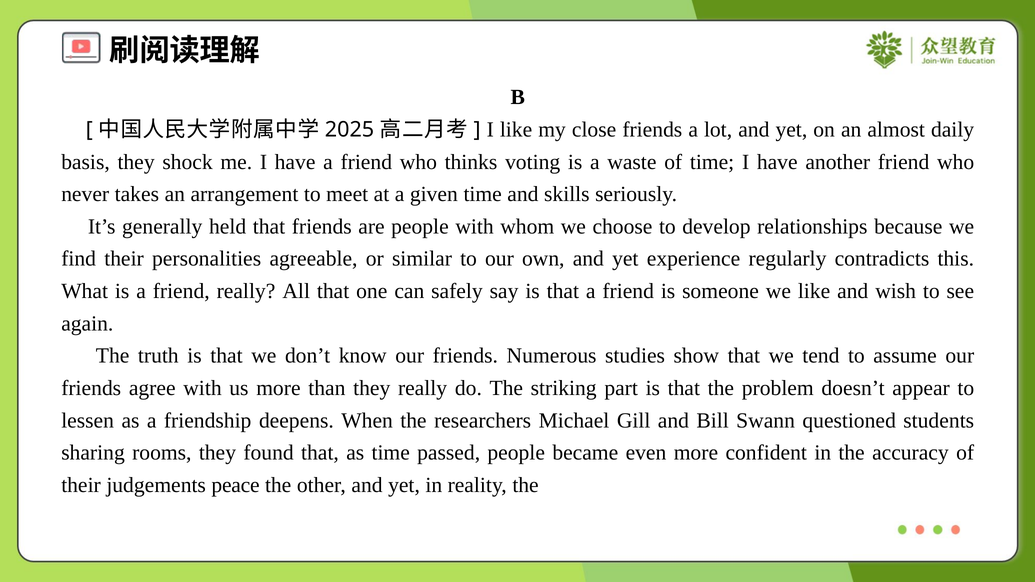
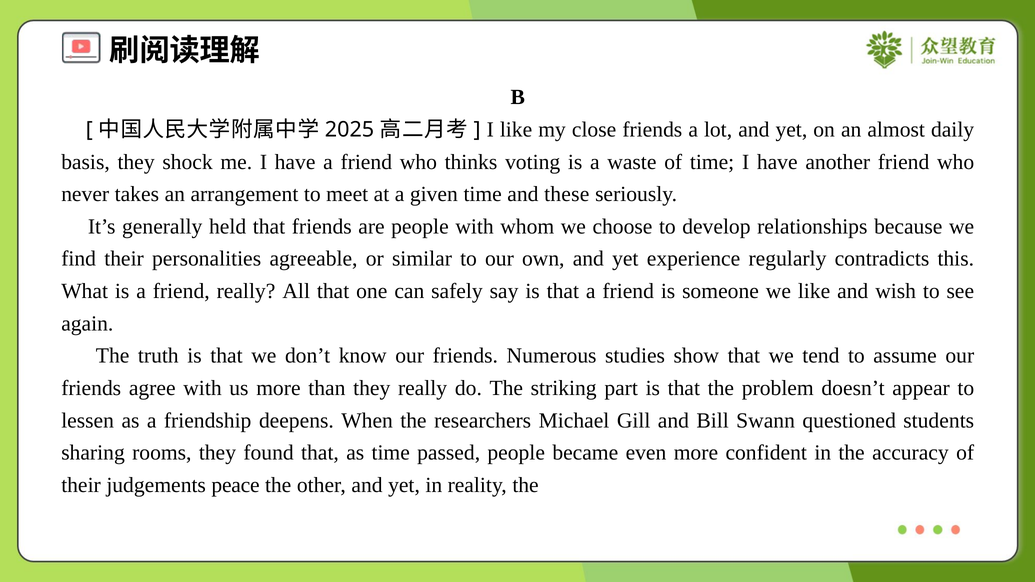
skills: skills -> these
